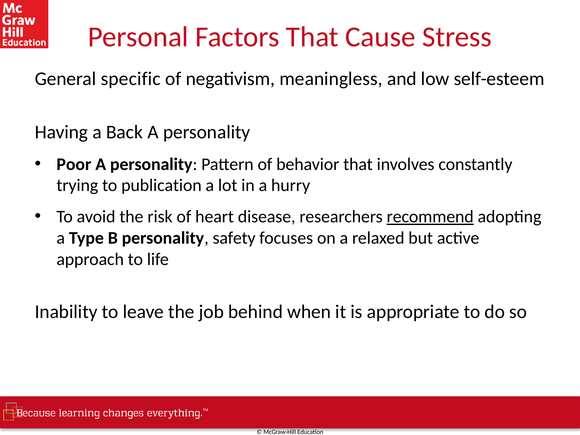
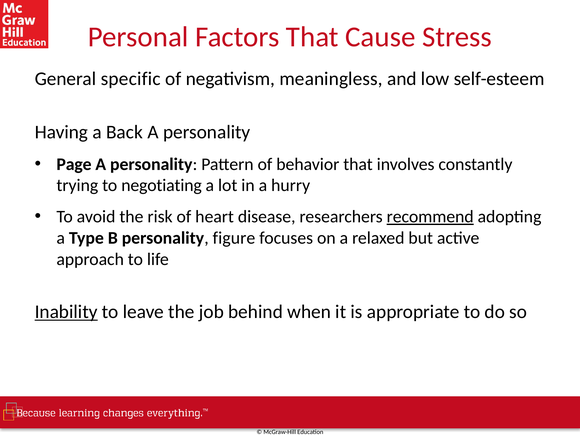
Poor: Poor -> Page
publication: publication -> negotiating
safety: safety -> figure
Inability underline: none -> present
